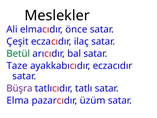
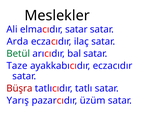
elmacıdır önce: önce -> satar
Çeşit: Çeşit -> Arda
Büşra colour: purple -> red
Elma: Elma -> Yarış
